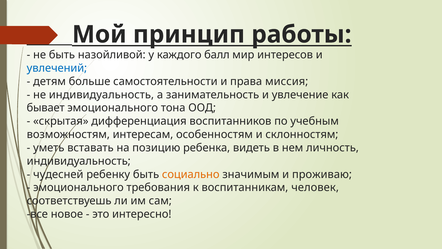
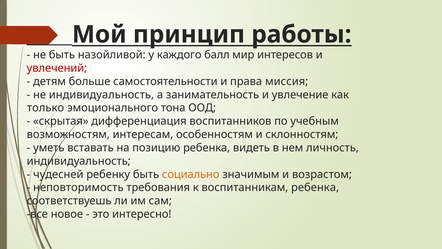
увлечений colour: blue -> red
бывает: бывает -> только
проживаю: проживаю -> возрастом
эмоционального at (78, 187): эмоционального -> неповторимость
воспитанникам человек: человек -> ребенка
